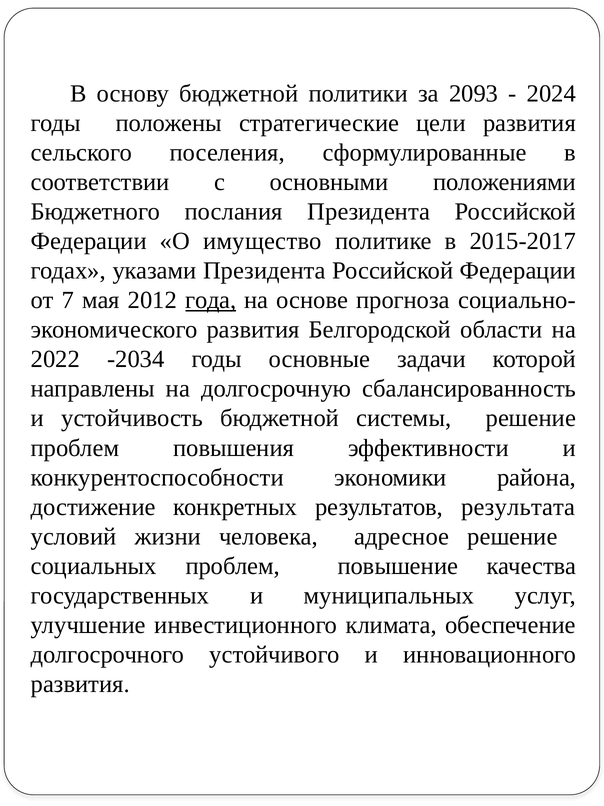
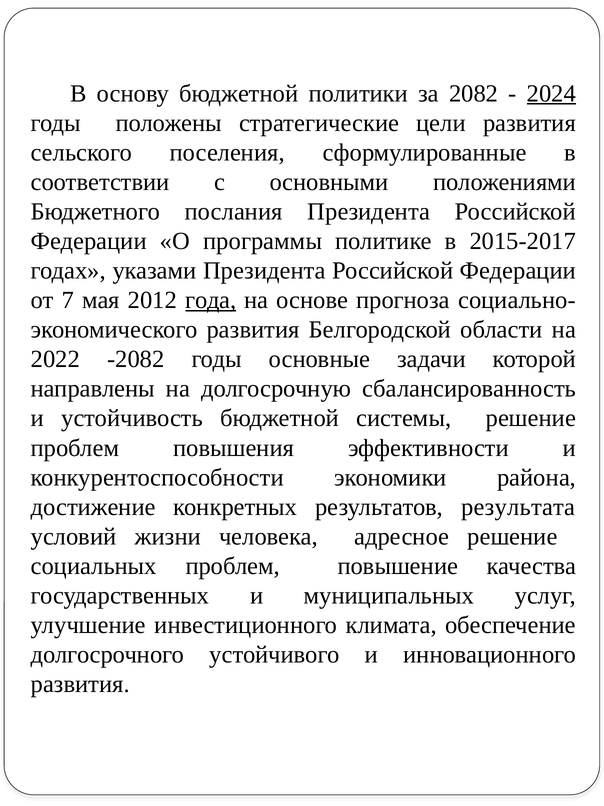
2093: 2093 -> 2082
2024 underline: none -> present
имущество: имущество -> программы
-2034: -2034 -> -2082
